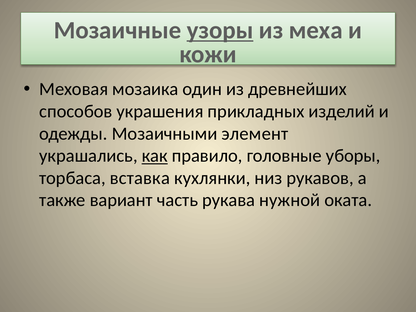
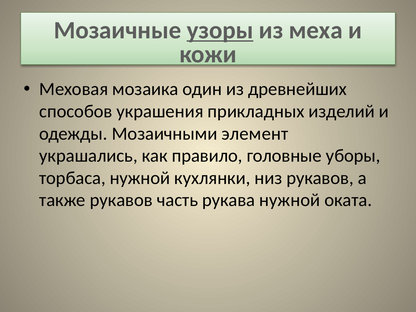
как underline: present -> none
торбаса вставка: вставка -> нужной
также вариант: вариант -> рукавов
